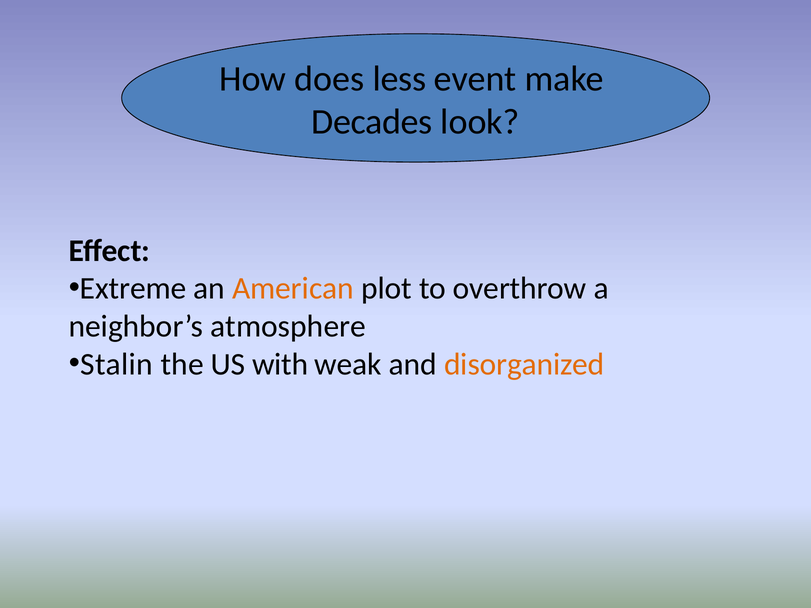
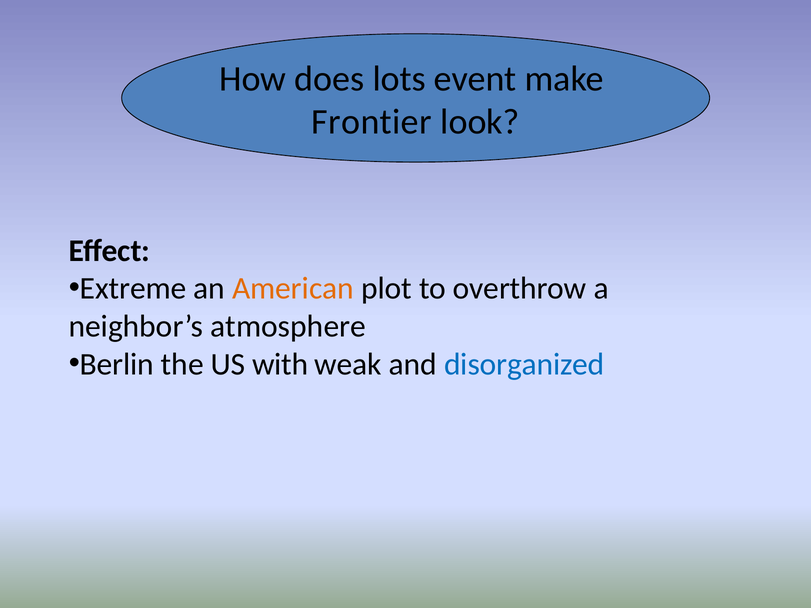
less: less -> lots
Decades: Decades -> Frontier
Stalin: Stalin -> Berlin
disorganized colour: orange -> blue
